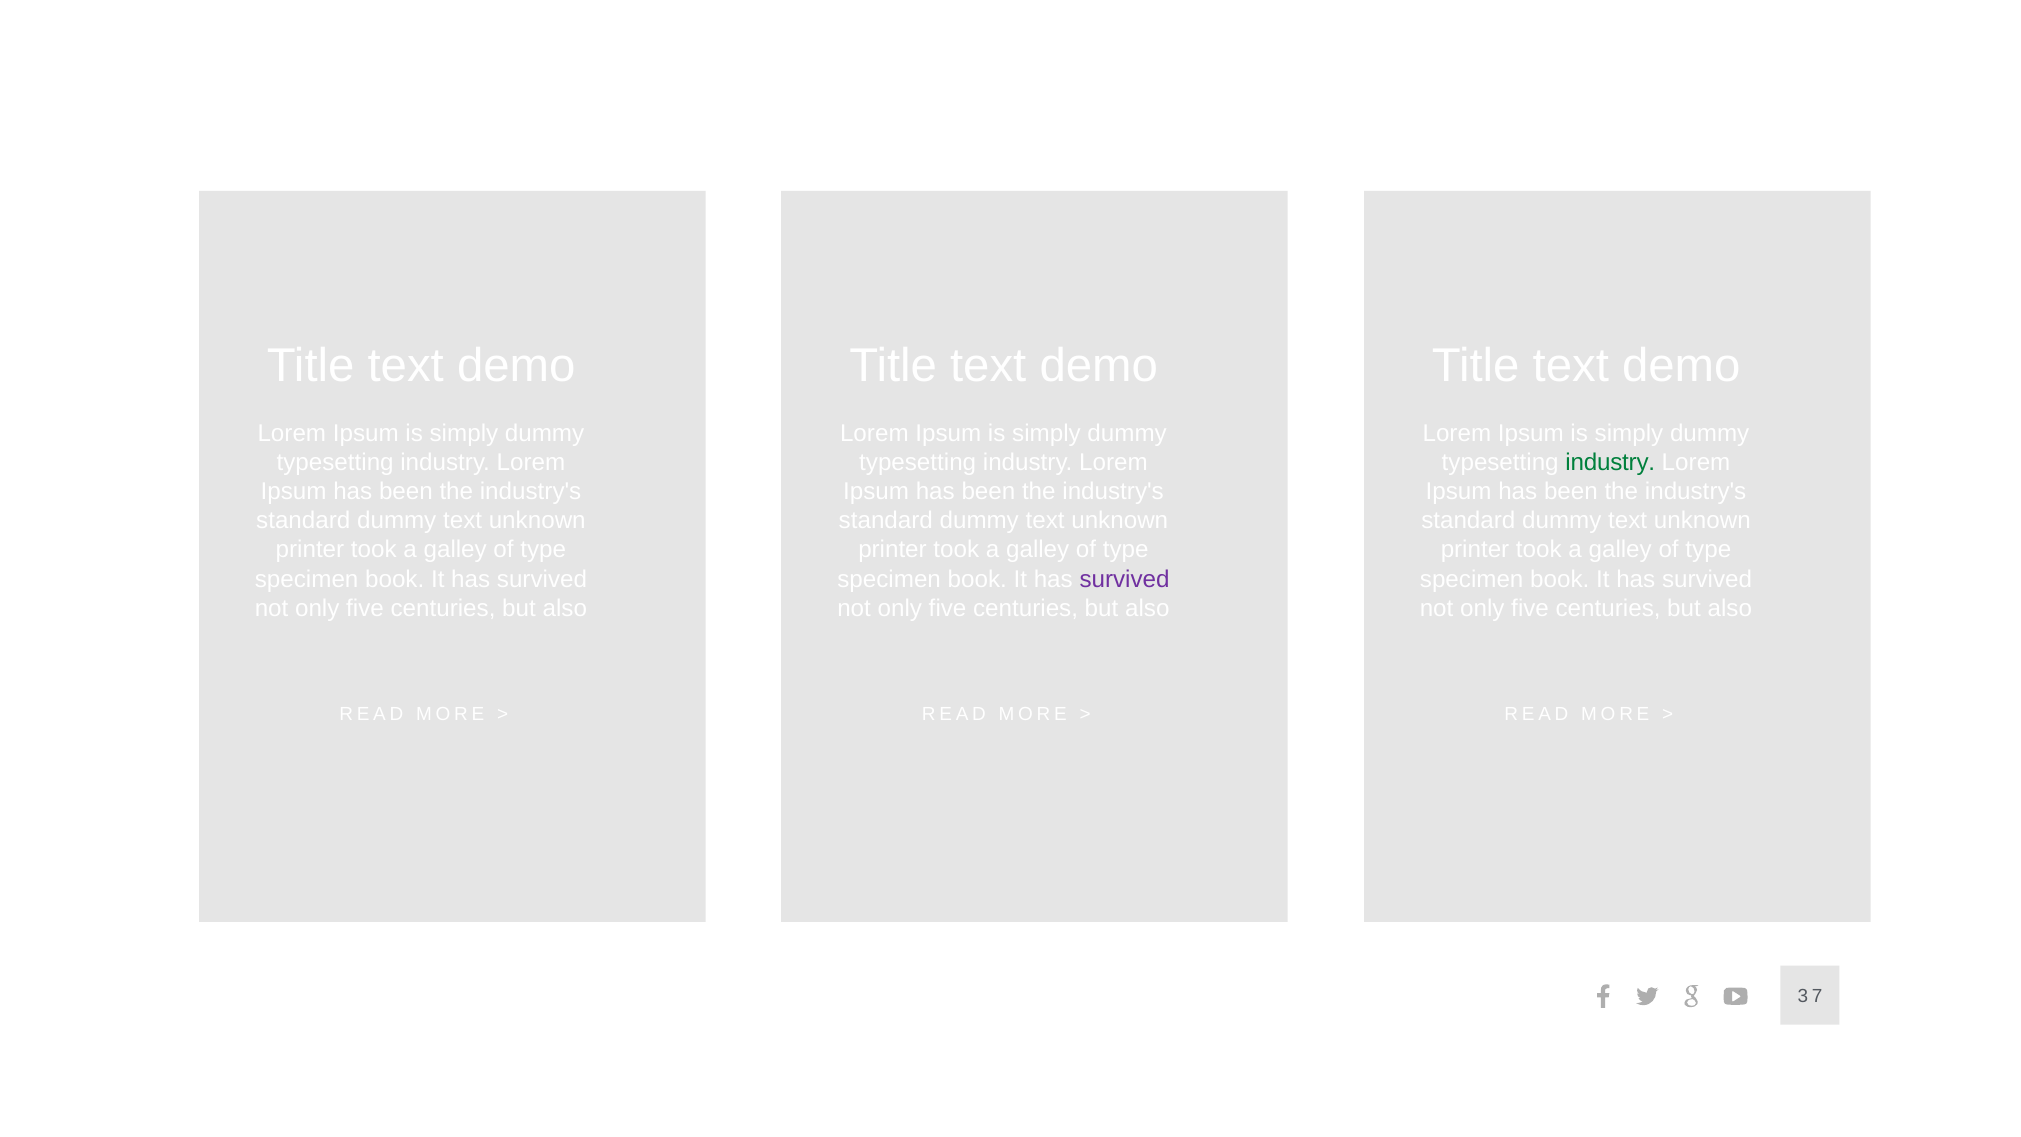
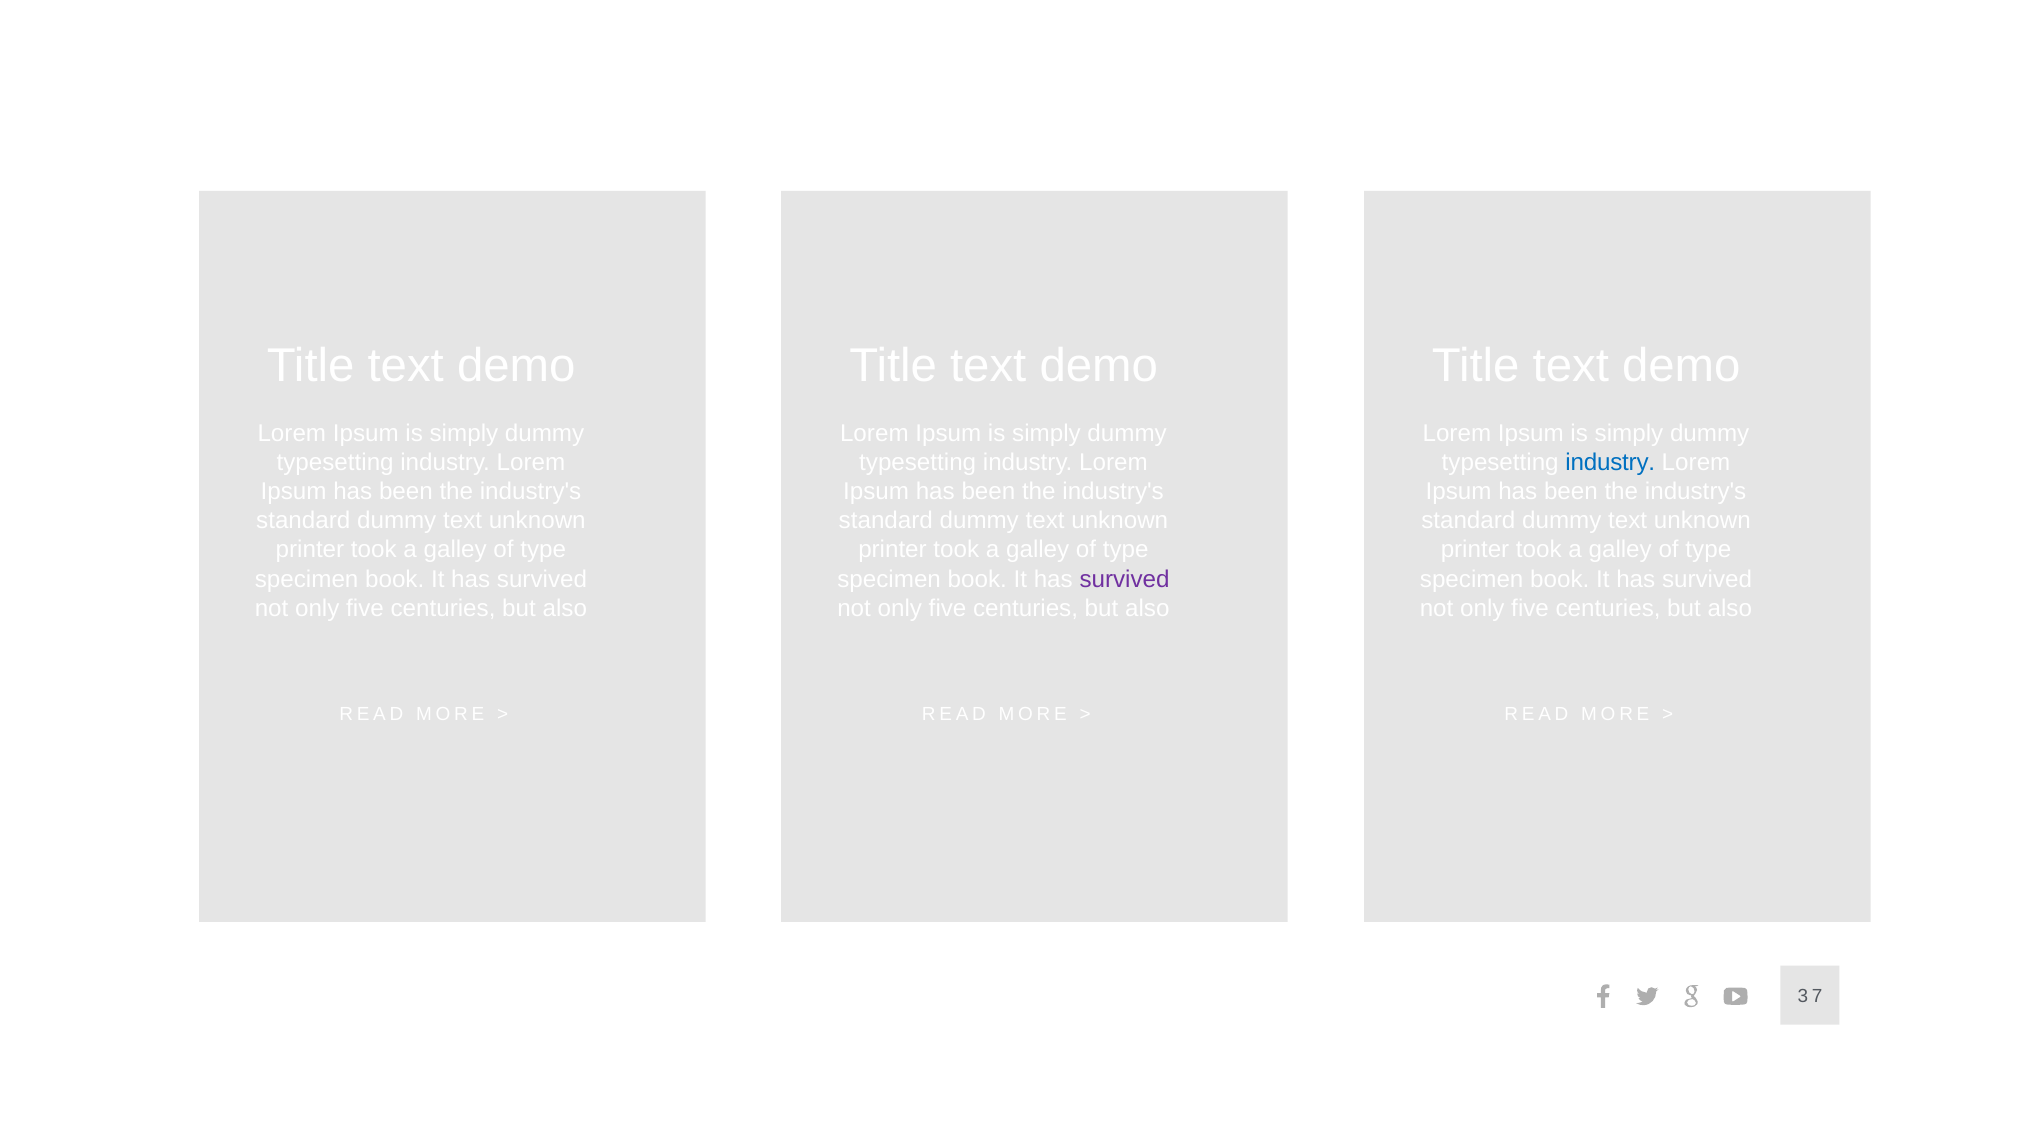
industry at (1610, 462) colour: green -> blue
